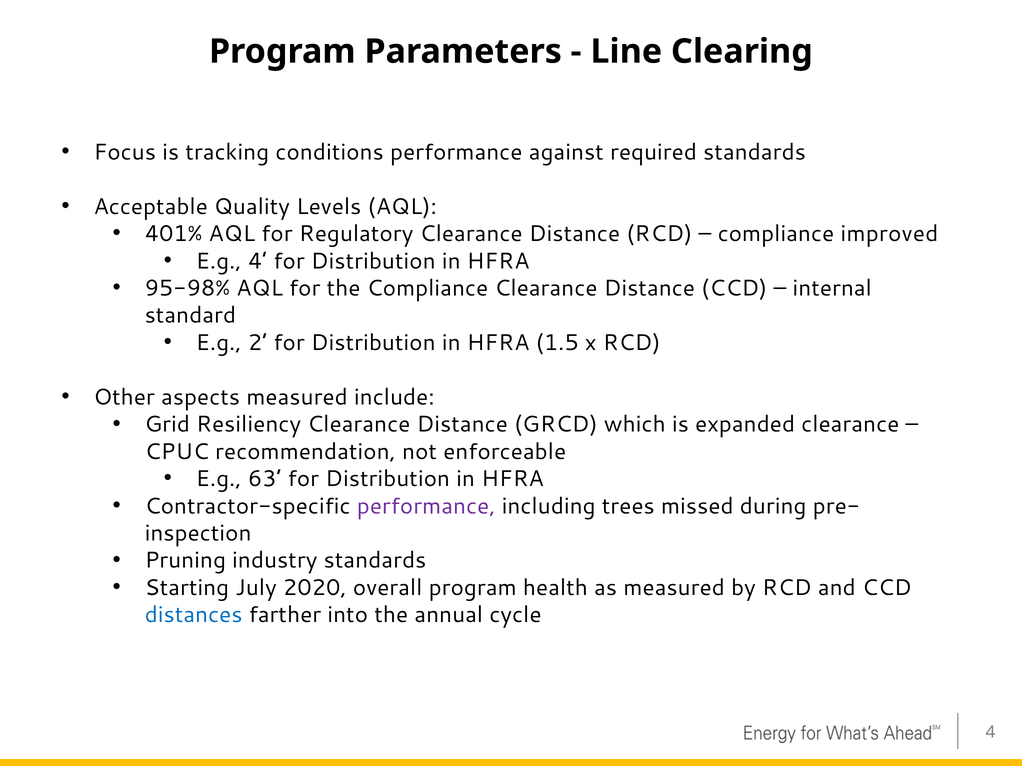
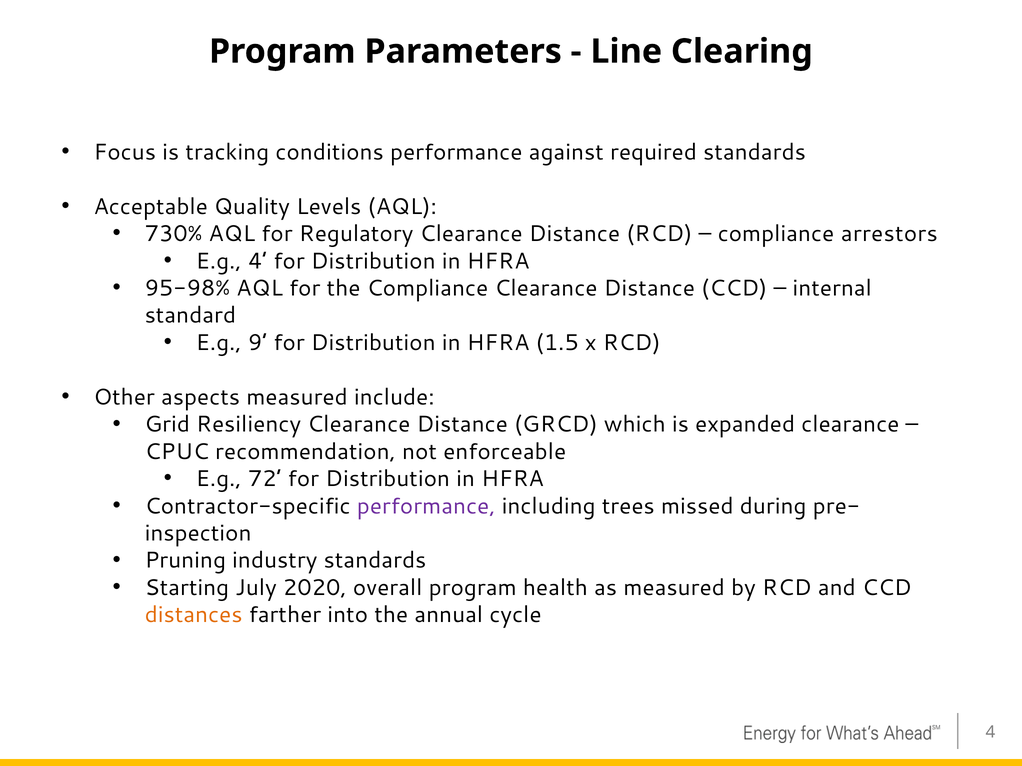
401%: 401% -> 730%
improved: improved -> arrestors
2: 2 -> 9
63: 63 -> 72
distances colour: blue -> orange
